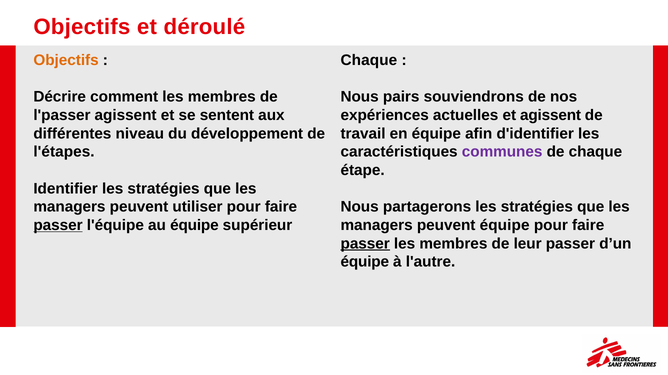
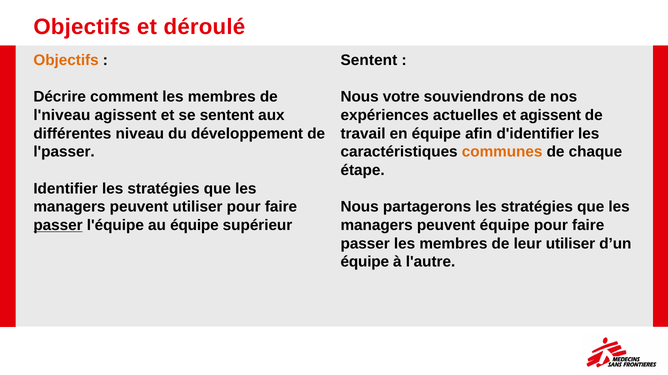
Chaque at (369, 60): Chaque -> Sentent
pairs: pairs -> votre
l'passer: l'passer -> l'niveau
l'étapes: l'étapes -> l'passer
communes colour: purple -> orange
passer at (365, 244) underline: present -> none
leur passer: passer -> utiliser
